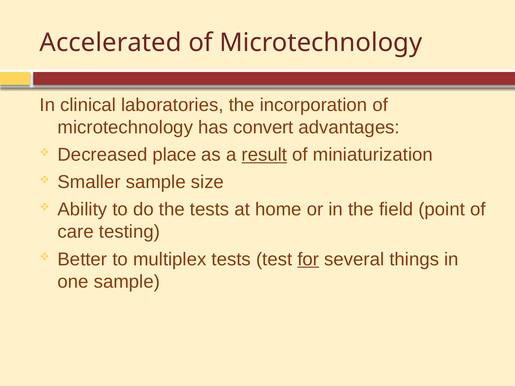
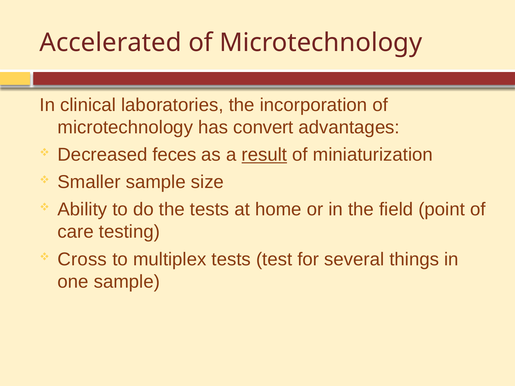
place: place -> feces
Better: Better -> Cross
for underline: present -> none
